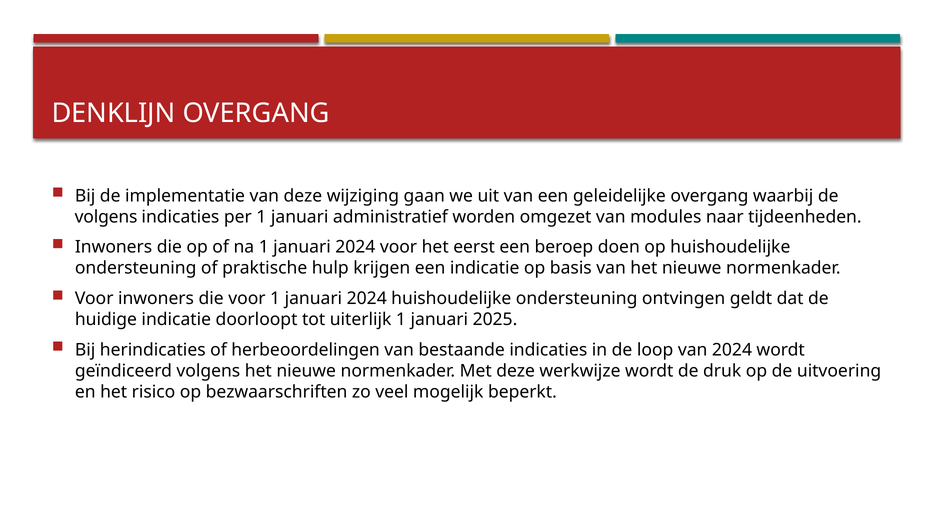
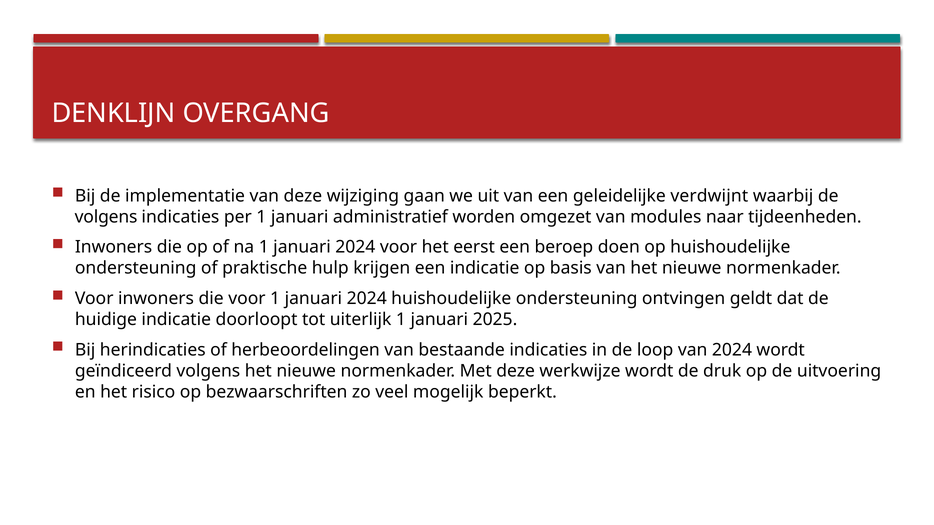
geleidelijke overgang: overgang -> verdwijnt
